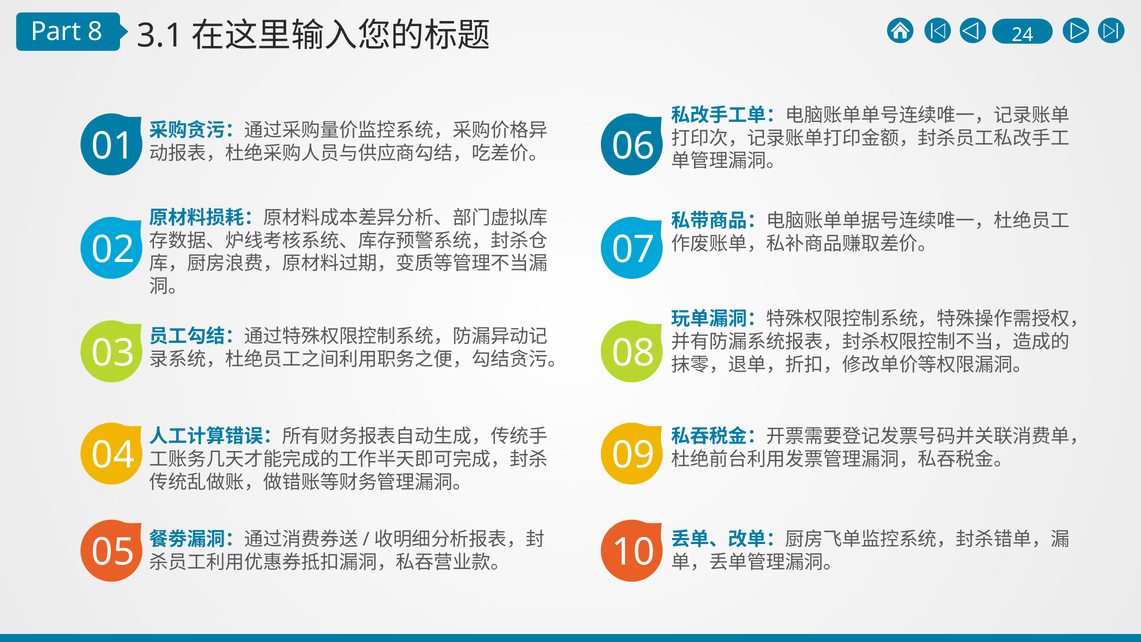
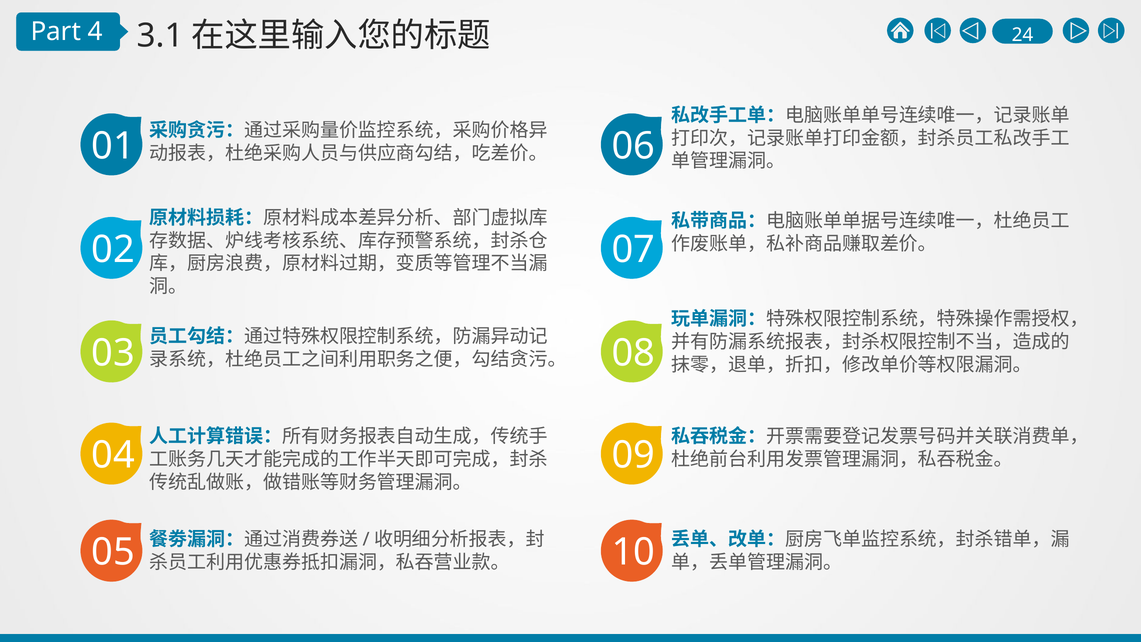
8: 8 -> 4
